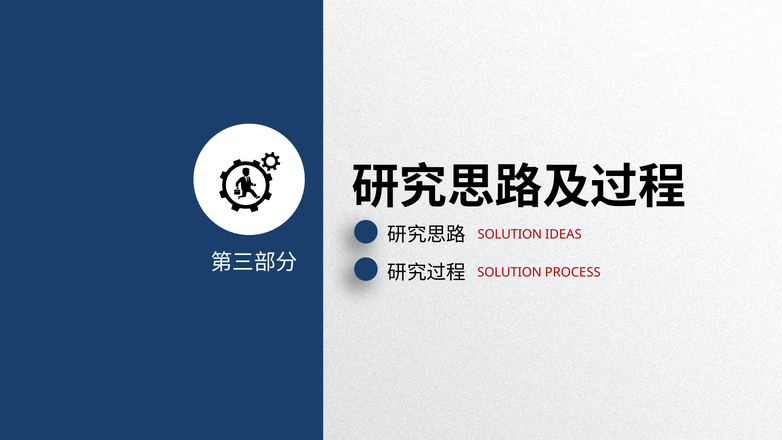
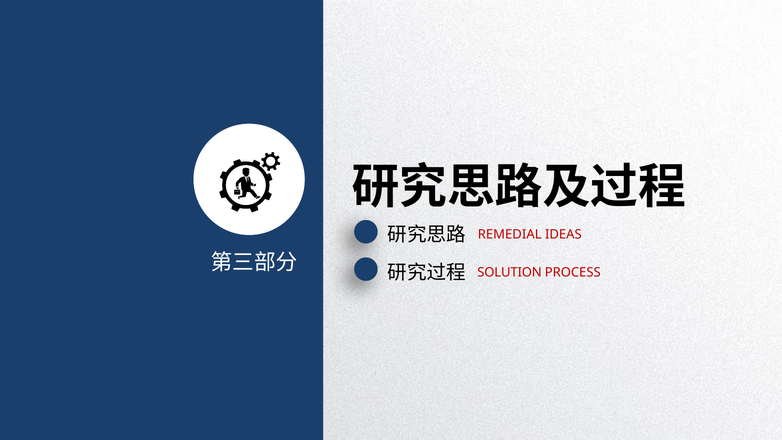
SOLUTION at (510, 234): SOLUTION -> REMEDIAL
